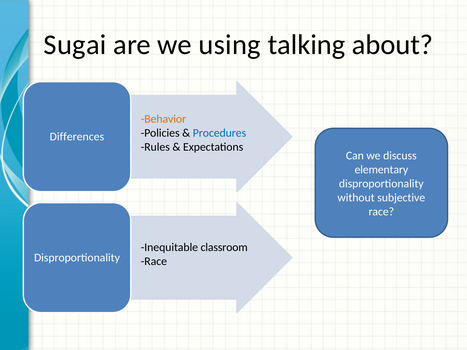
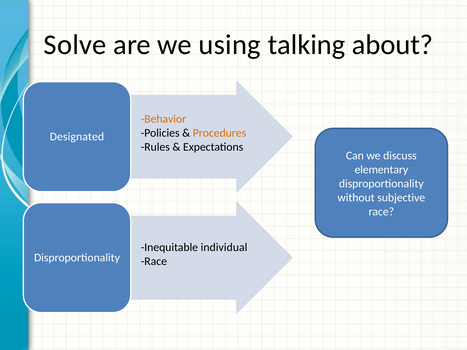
Sugai: Sugai -> Solve
Procedures colour: blue -> orange
Differences: Differences -> Designated
classroom: classroom -> individual
